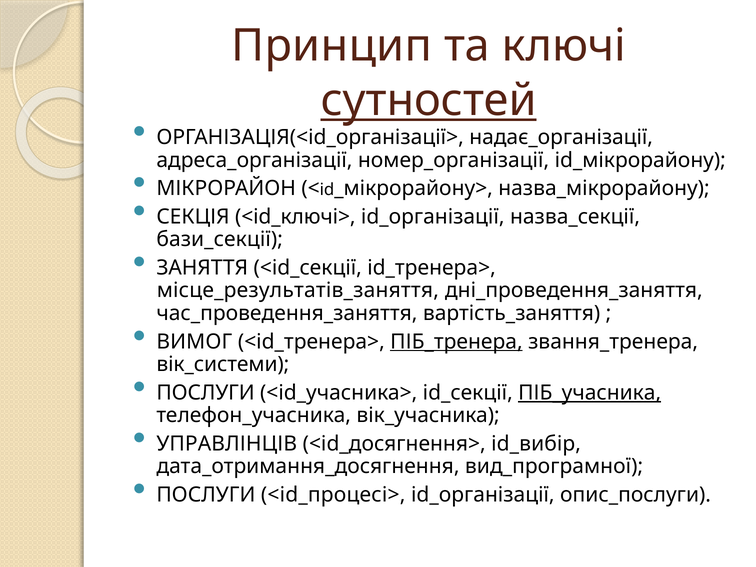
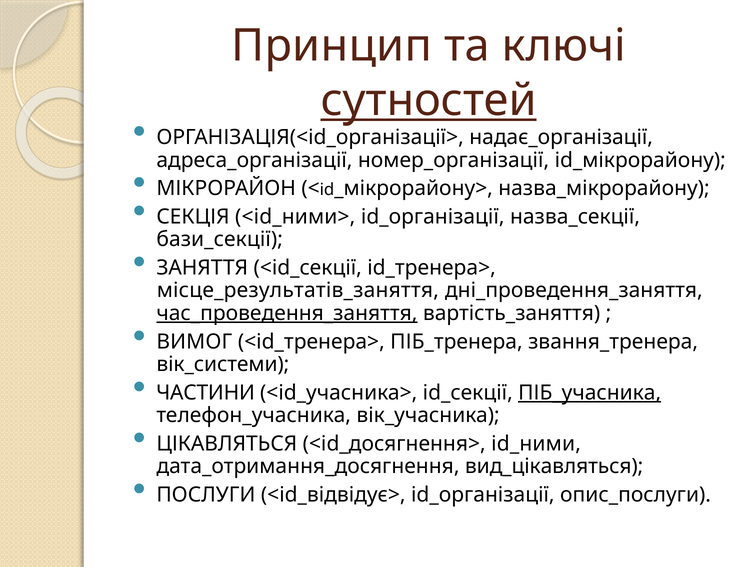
<id_ключі>: <id_ключі> -> <id_ними>
час_проведення_заняття underline: none -> present
ПІБ_тренера underline: present -> none
ПОСЛУГИ at (206, 393): ПОСЛУГИ -> ЧАСТИНИ
УПРАВЛІНЦІВ: УПРАВЛІНЦІВ -> ЦІКАВЛЯТЬСЯ
id_вибір: id_вибір -> id_ними
вид_програмної: вид_програмної -> вид_цікавляться
<id_процесі>: <id_процесі> -> <id_відвідує>
